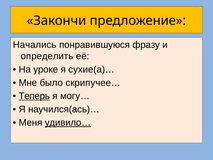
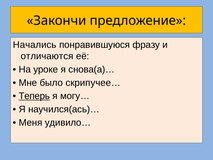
определить: определить -> отличаются
сухие(а)…: сухие(а)… -> снова(а)…
удивило… underline: present -> none
